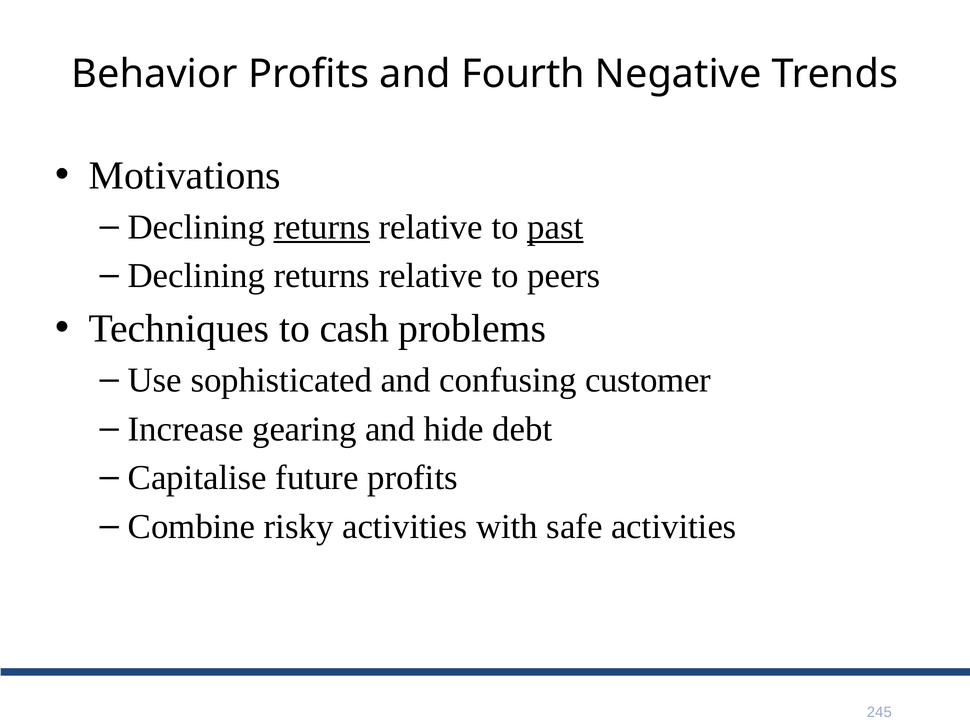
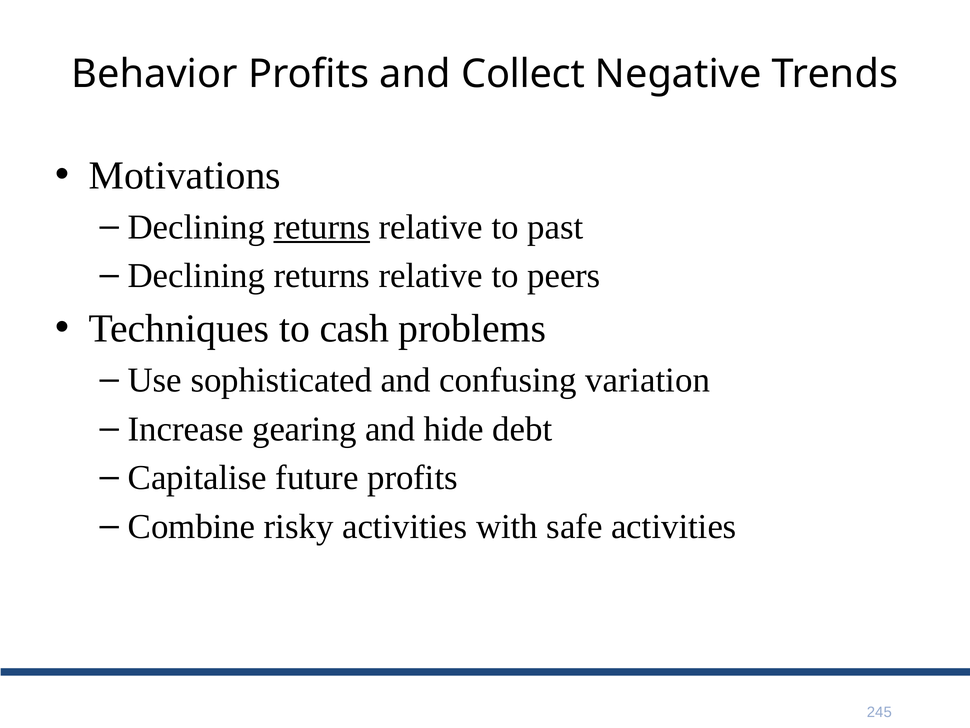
Fourth: Fourth -> Collect
past underline: present -> none
customer: customer -> variation
